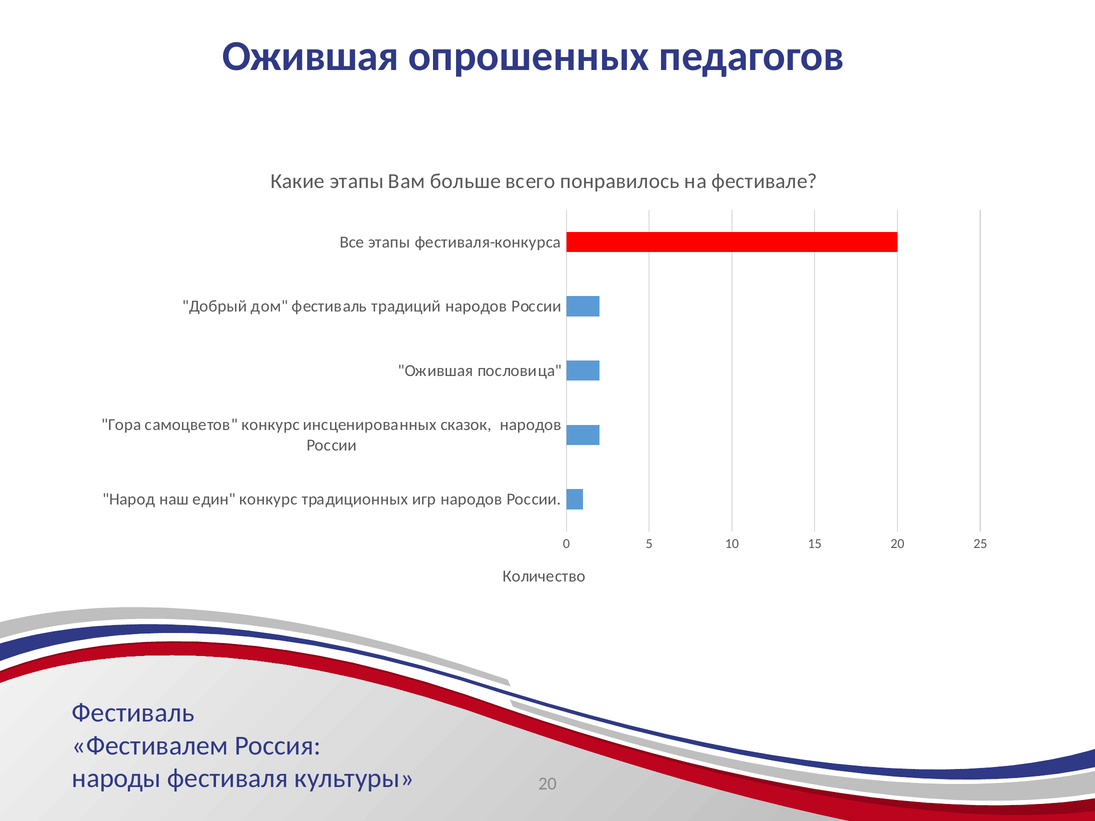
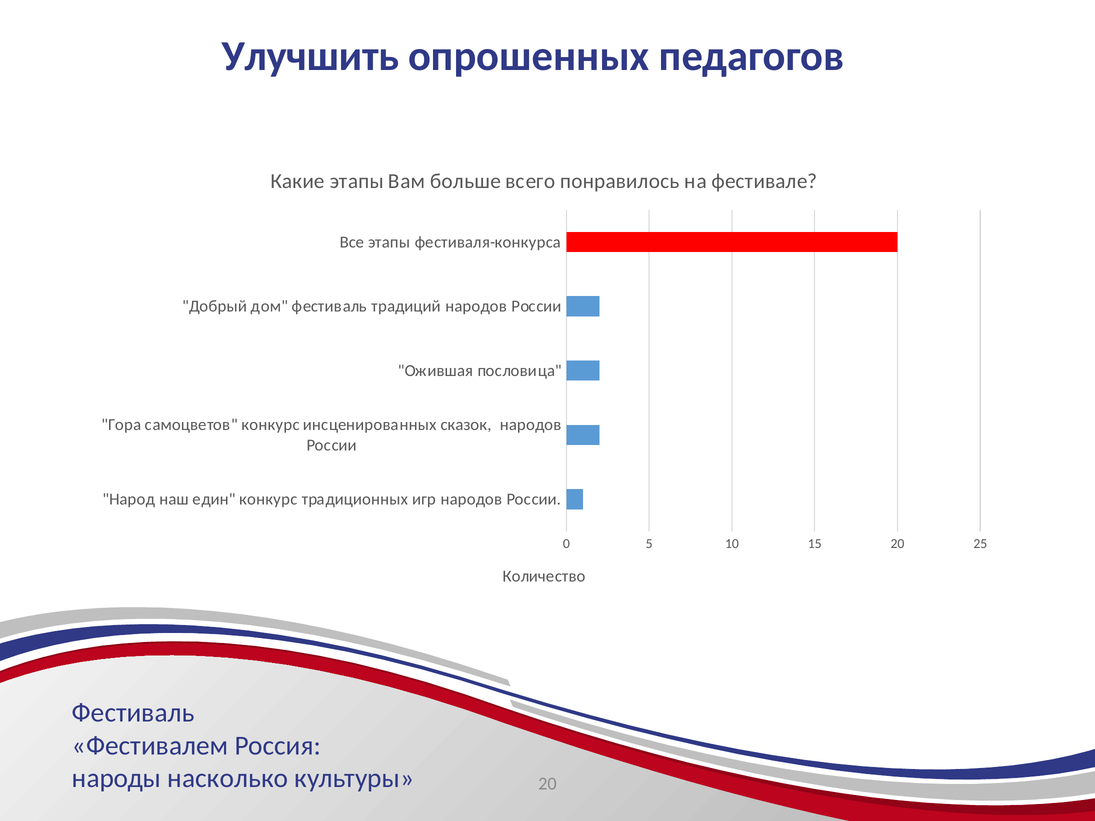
Ожившая at (311, 56): Ожившая -> Улучшить
фестиваля: фестиваля -> насколько
